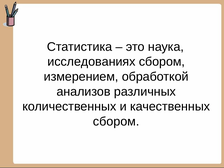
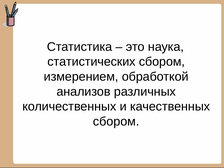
исследованиях: исследованиях -> статистических
